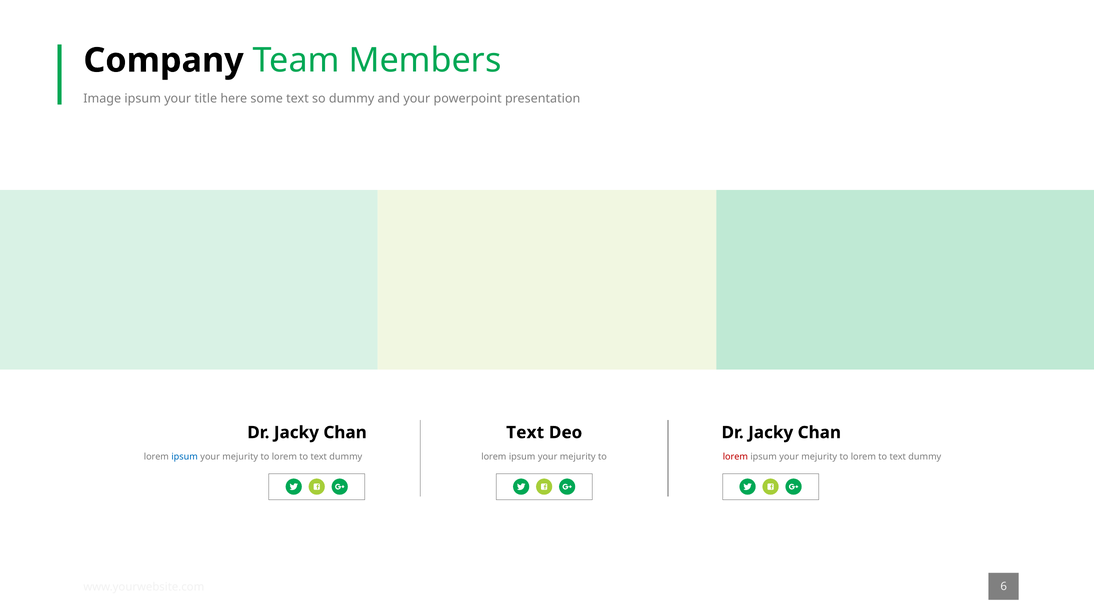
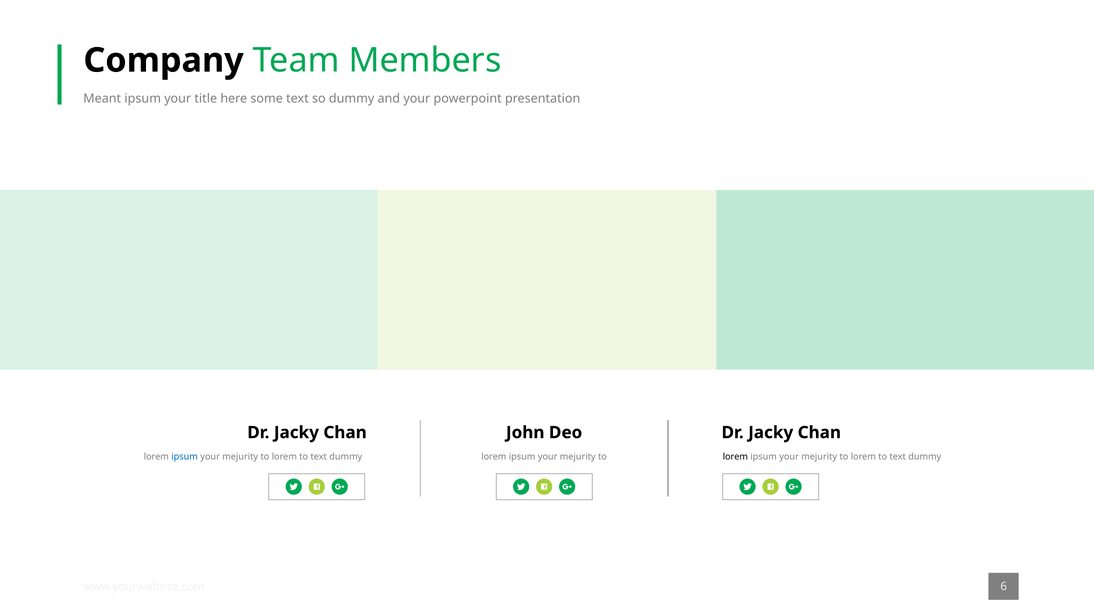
Image: Image -> Meant
Text at (525, 433): Text -> John
lorem at (735, 457) colour: red -> black
